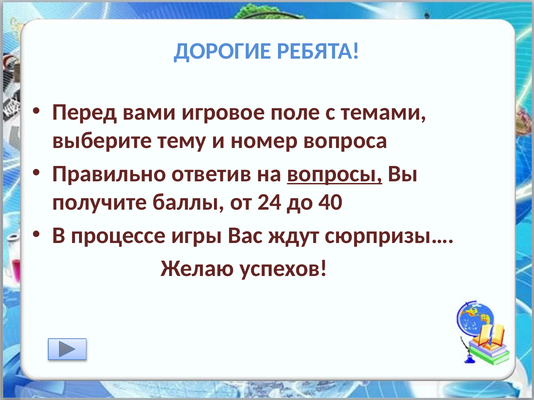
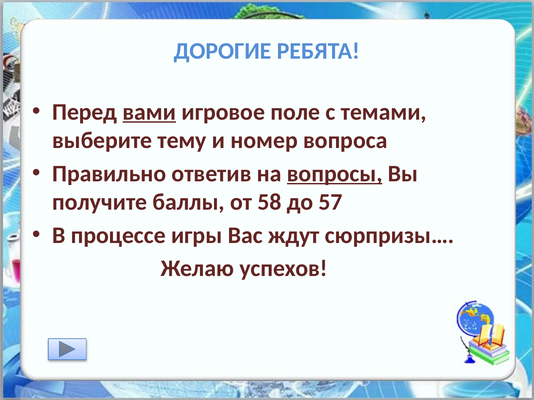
вами underline: none -> present
24: 24 -> 58
40: 40 -> 57
